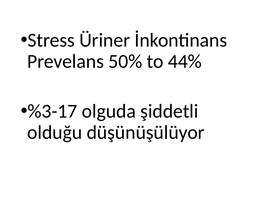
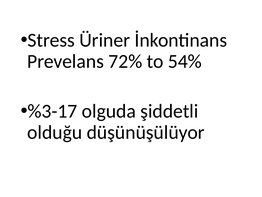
50%: 50% -> 72%
44%: 44% -> 54%
